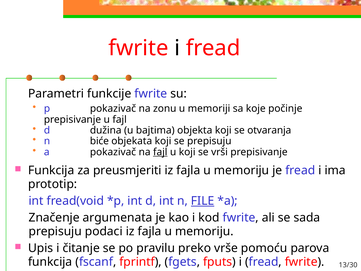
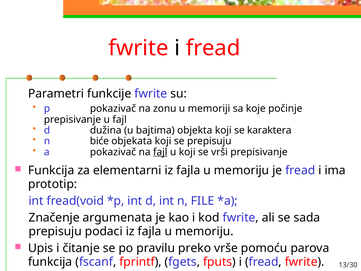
otvaranja: otvaranja -> karaktera
preusmjeriti: preusmjeriti -> elementarni
FILE underline: present -> none
